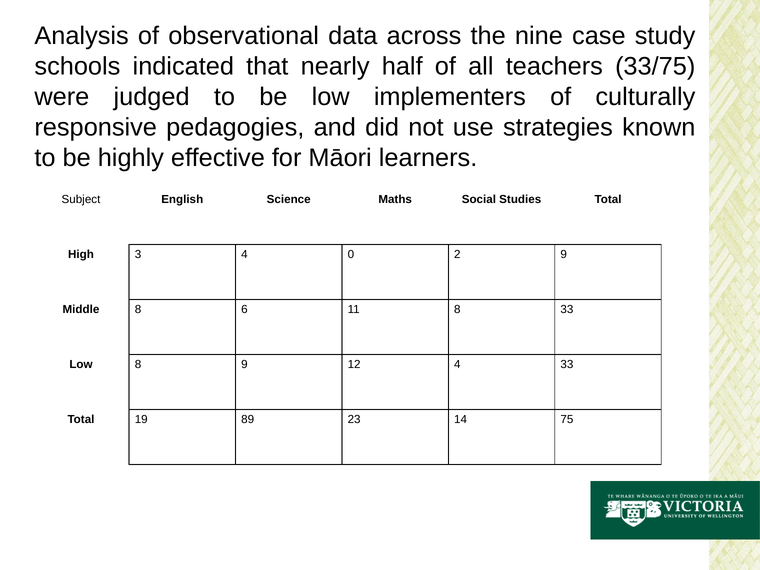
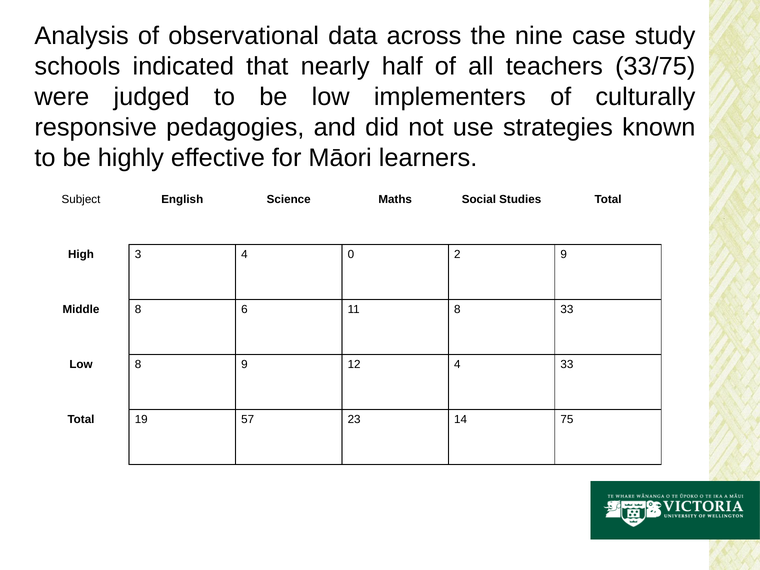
89: 89 -> 57
